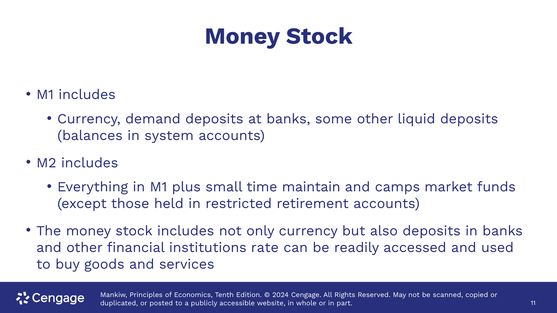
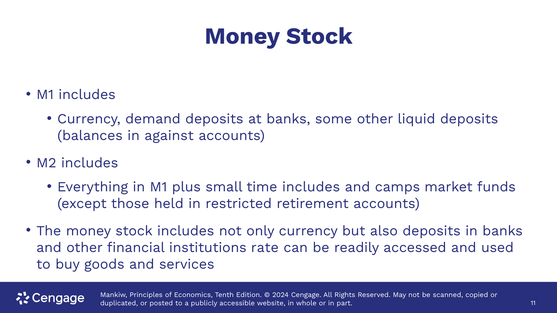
system: system -> against
time maintain: maintain -> includes
